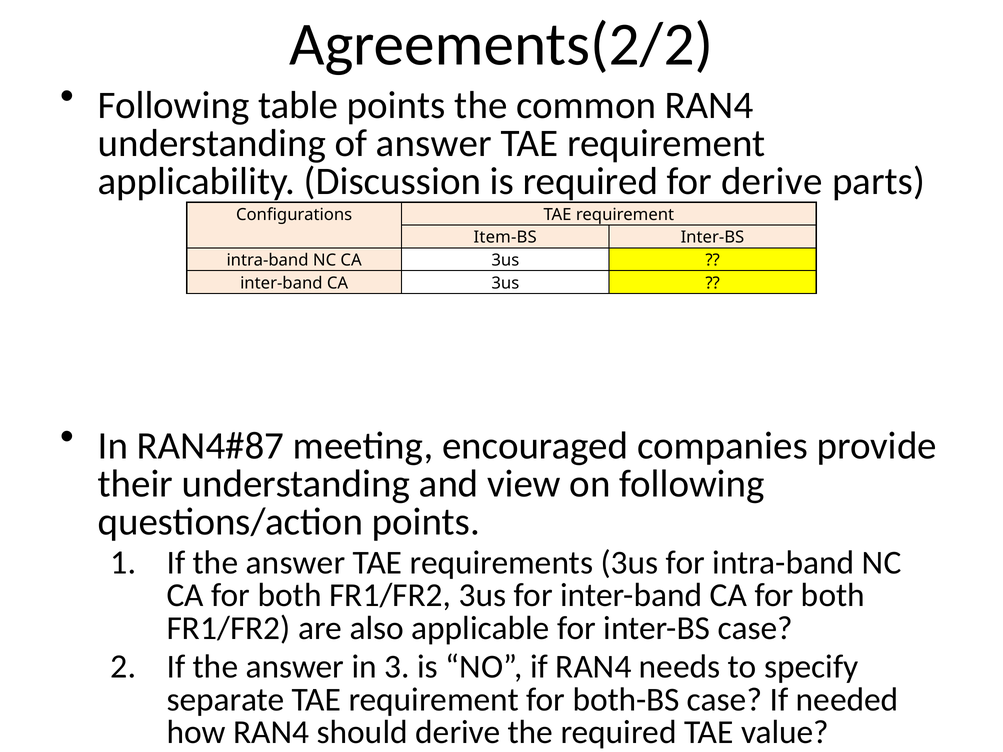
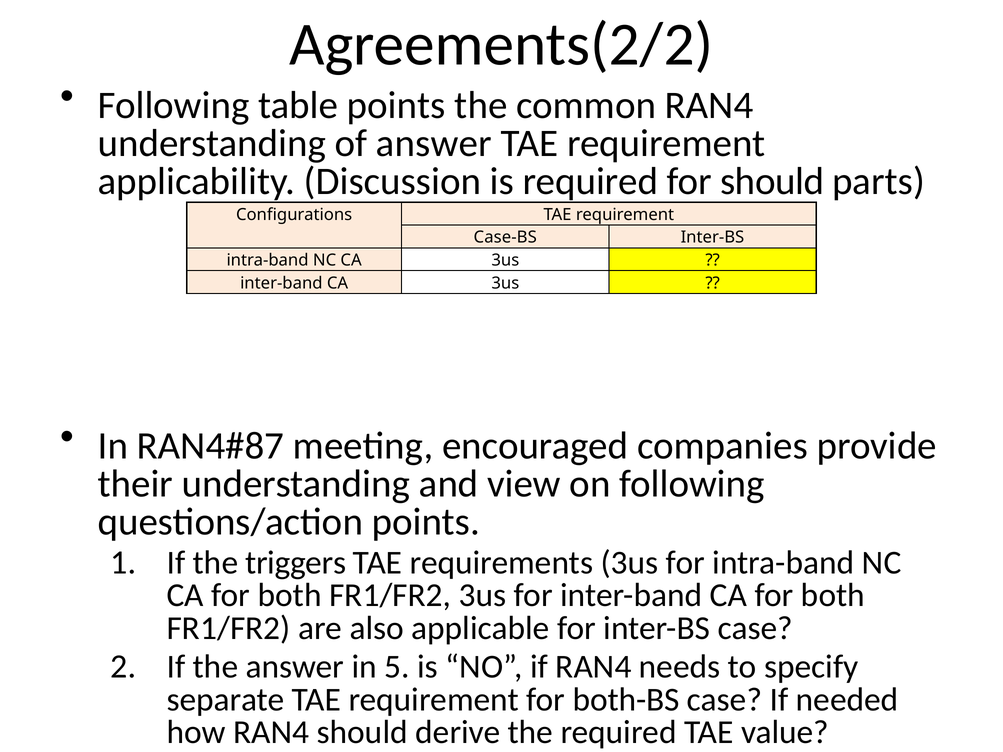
for derive: derive -> should
Item-BS: Item-BS -> Case-BS
1 If the answer: answer -> triggers
3: 3 -> 5
